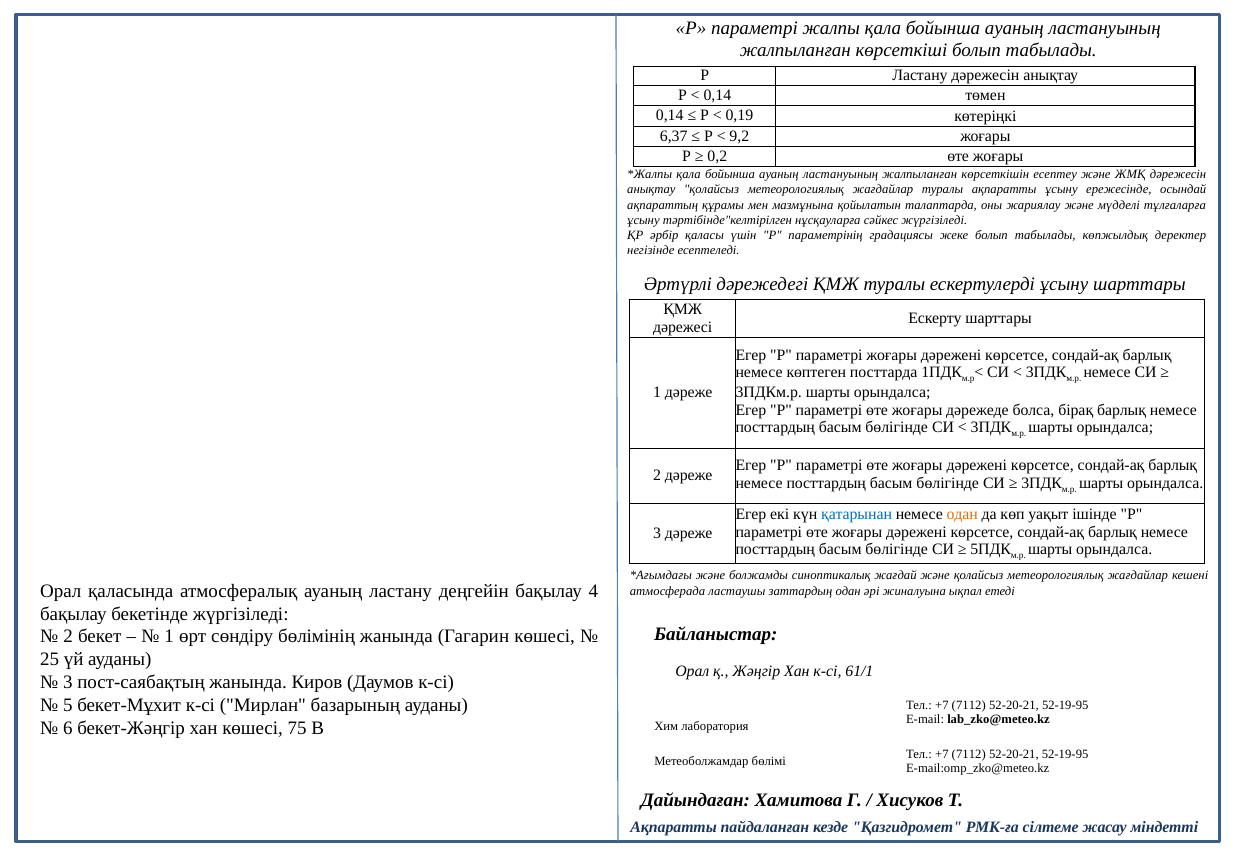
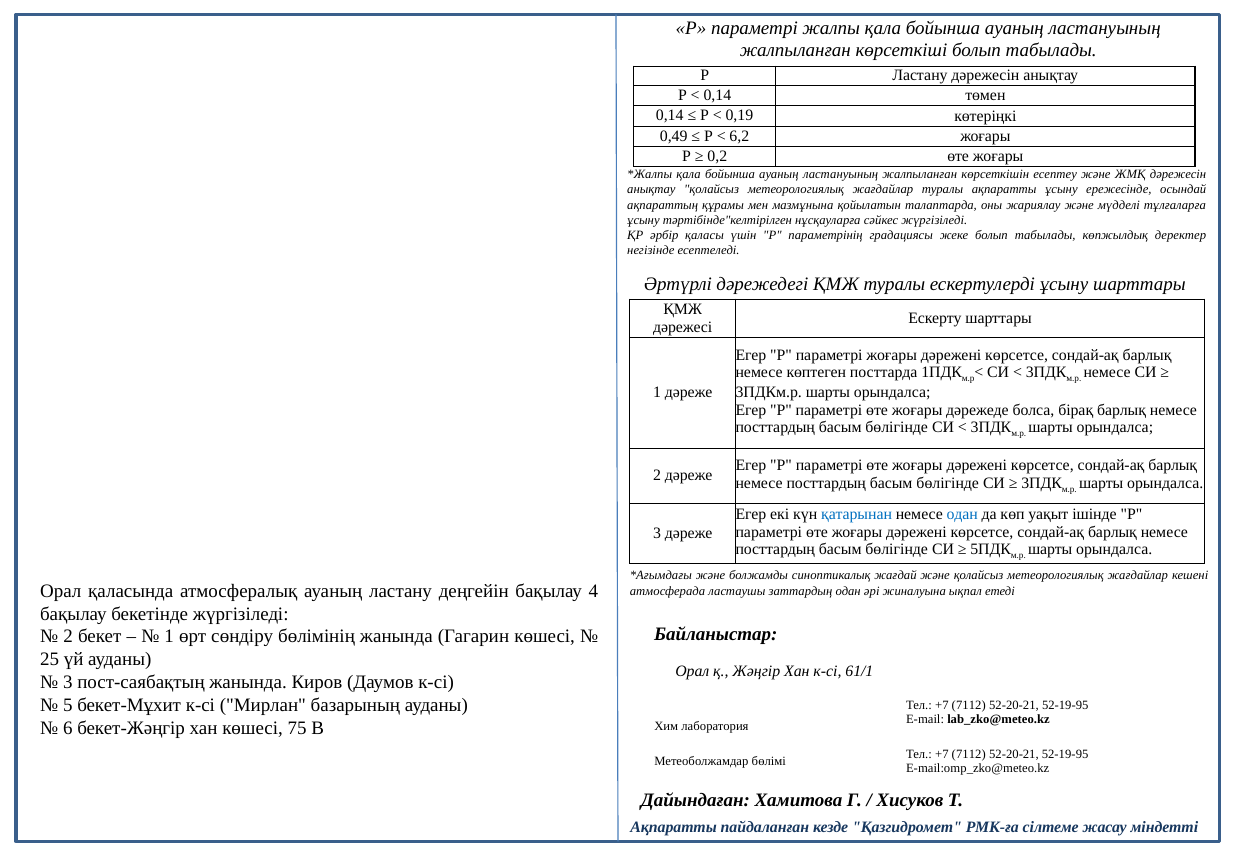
6,37: 6,37 -> 0,49
9,2: 9,2 -> 6,2
одан at (962, 514) colour: orange -> blue
